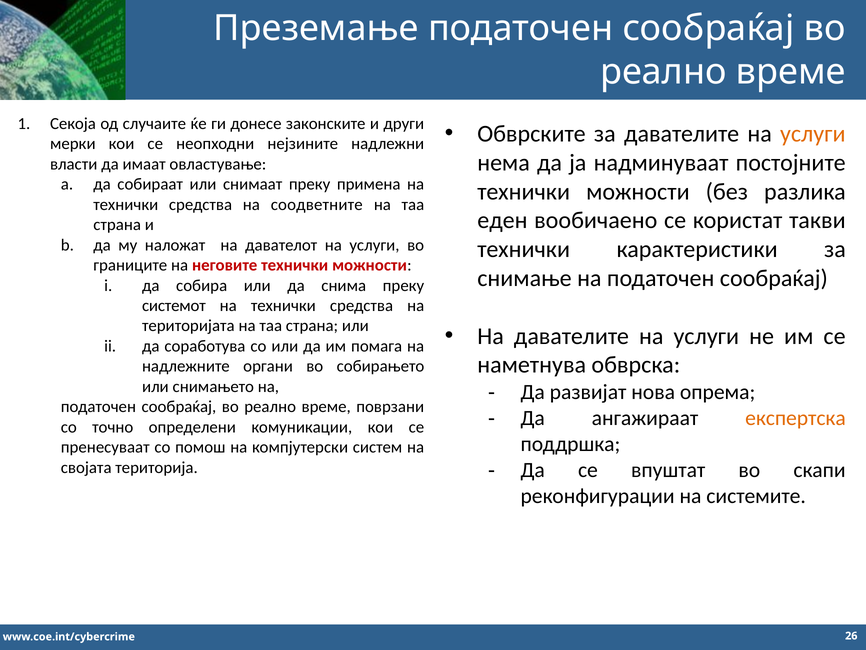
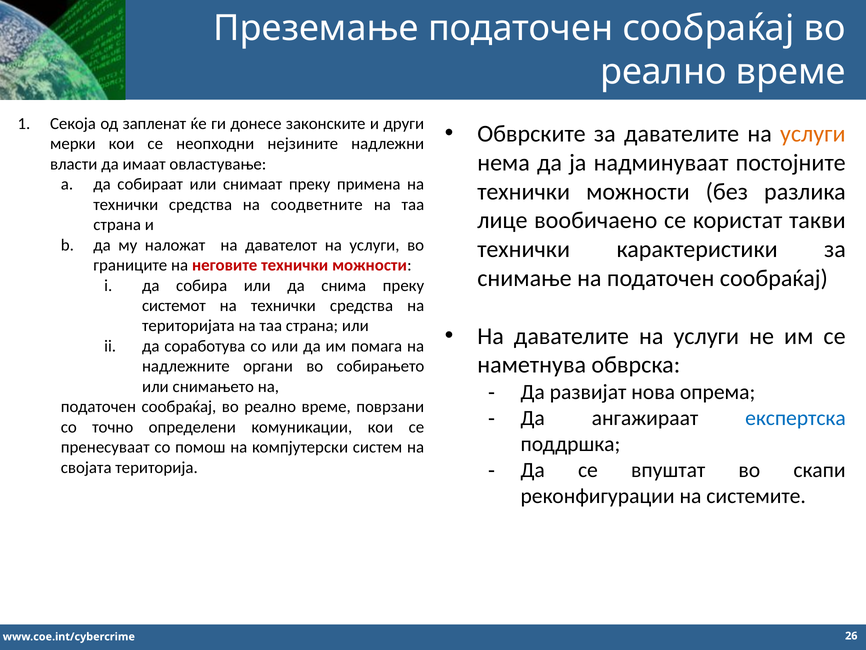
случаите: случаите -> запленат
еден: еден -> лице
експертска colour: orange -> blue
